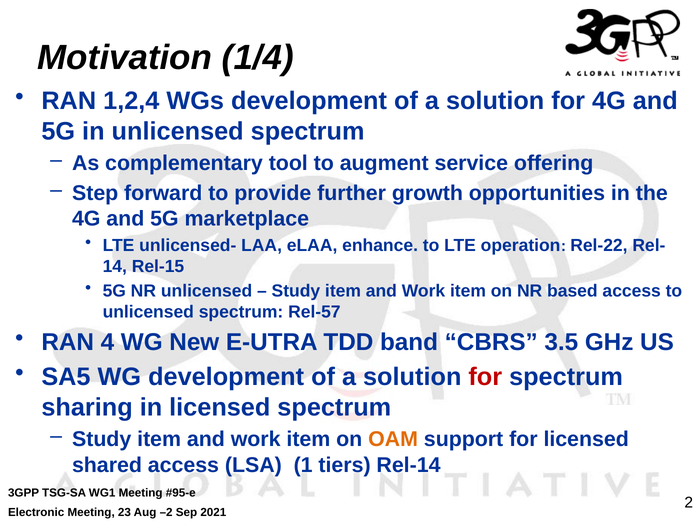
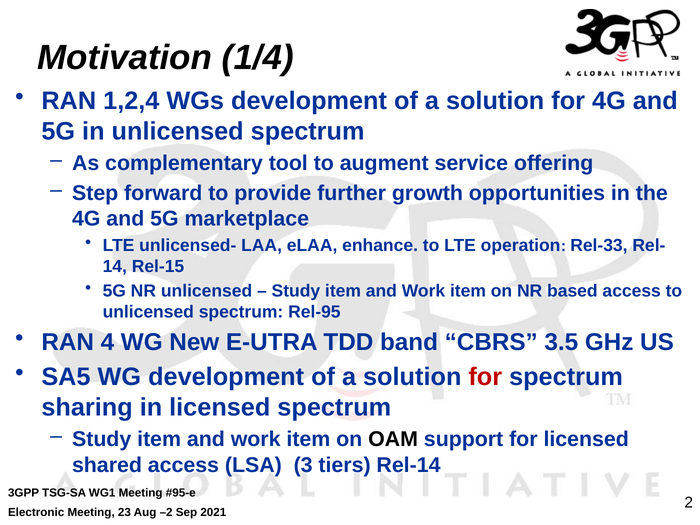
Rel-22: Rel-22 -> Rel-33
Rel-57: Rel-57 -> Rel-95
OAM colour: orange -> black
1: 1 -> 3
